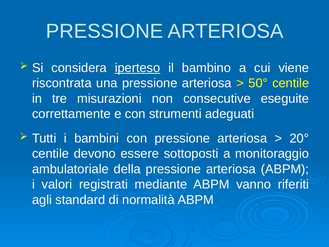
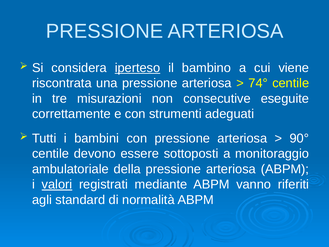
50°: 50° -> 74°
20°: 20° -> 90°
valori underline: none -> present
